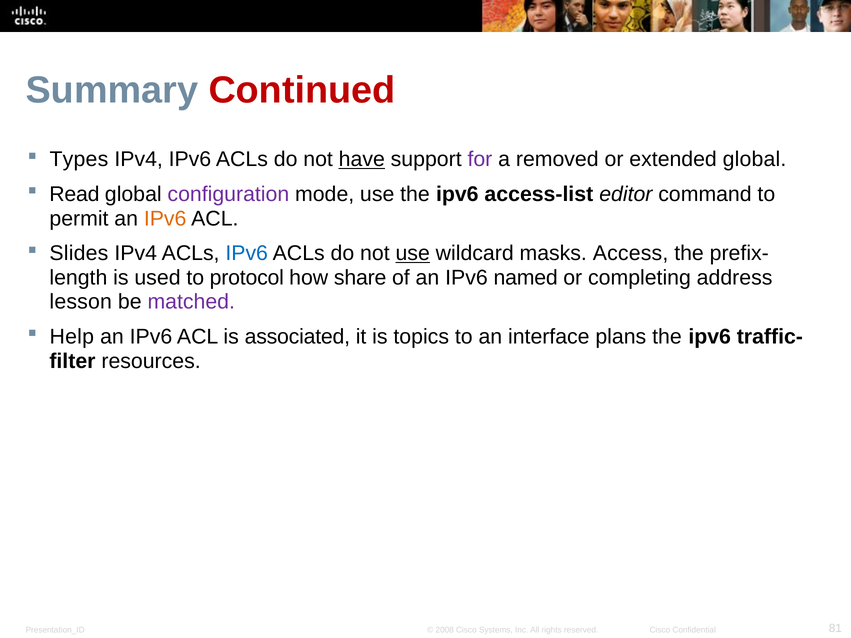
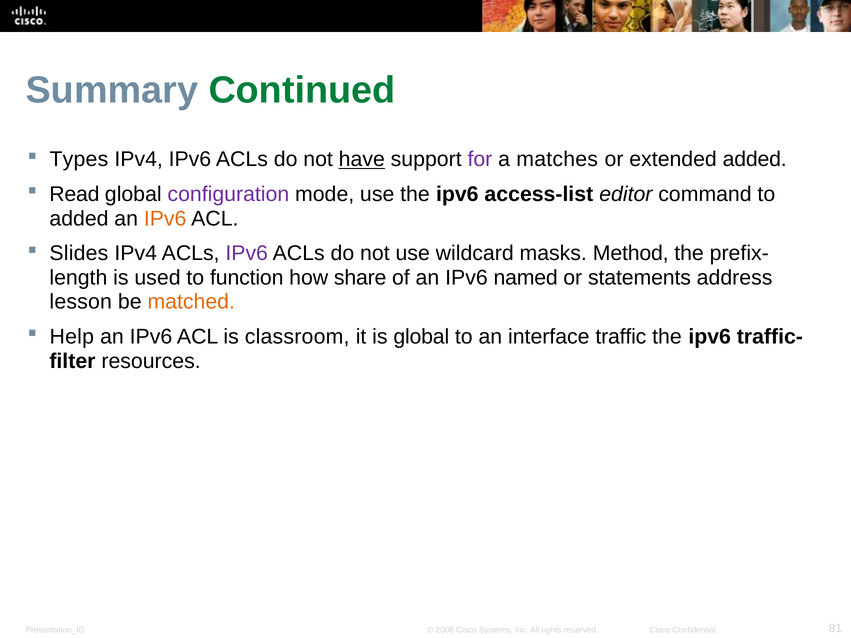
Continued colour: red -> green
removed: removed -> matches
extended global: global -> added
permit at (79, 219): permit -> added
IPv6 at (247, 254) colour: blue -> purple
use at (413, 254) underline: present -> none
Access: Access -> Method
protocol: protocol -> function
completing: completing -> statements
matched colour: purple -> orange
associated: associated -> classroom
is topics: topics -> global
plans: plans -> traffic
